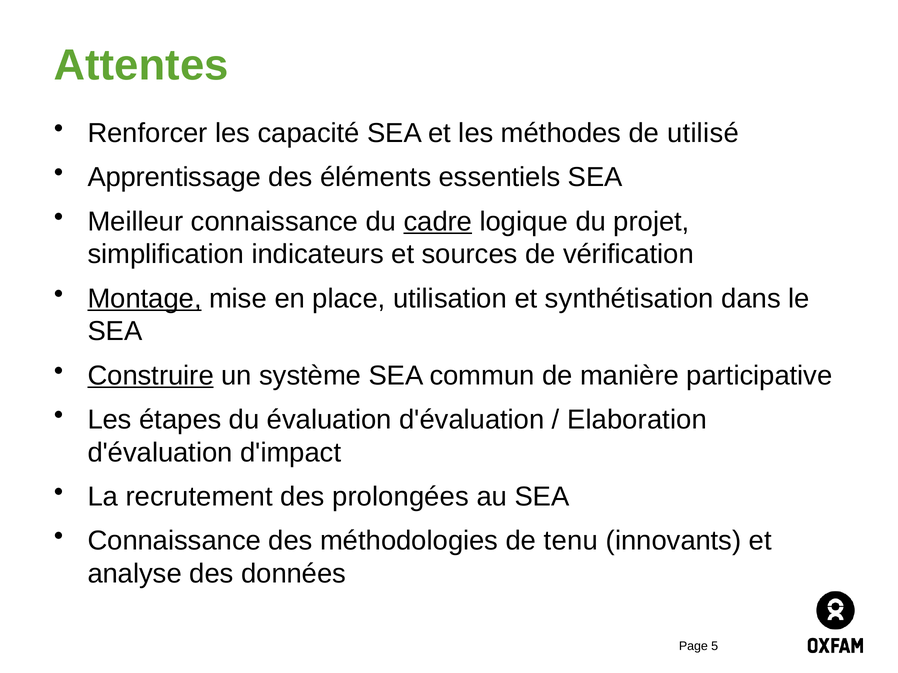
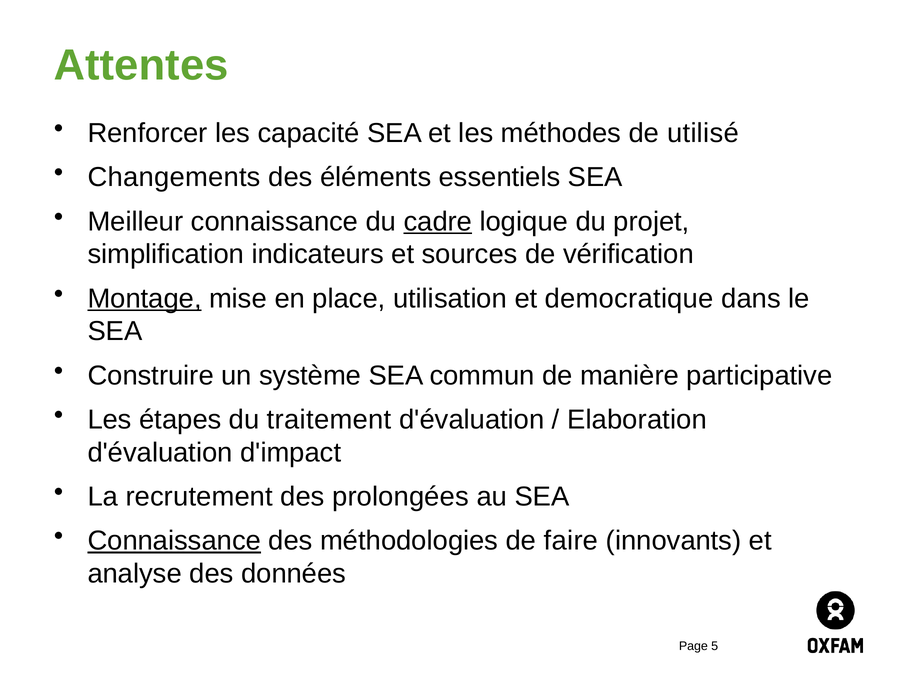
Apprentissage: Apprentissage -> Changements
synthétisation: synthétisation -> democratique
Construire underline: present -> none
évaluation: évaluation -> traitement
Connaissance at (174, 541) underline: none -> present
tenu: tenu -> faire
